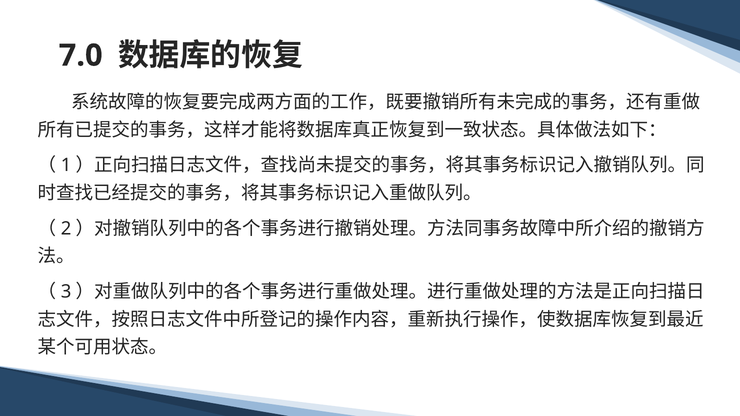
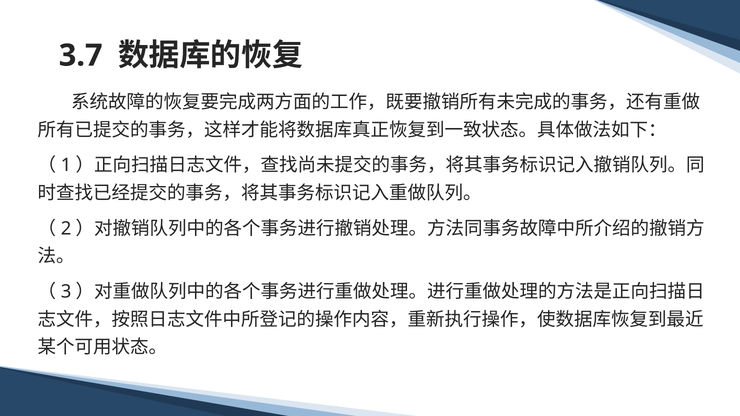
7.0: 7.0 -> 3.7
